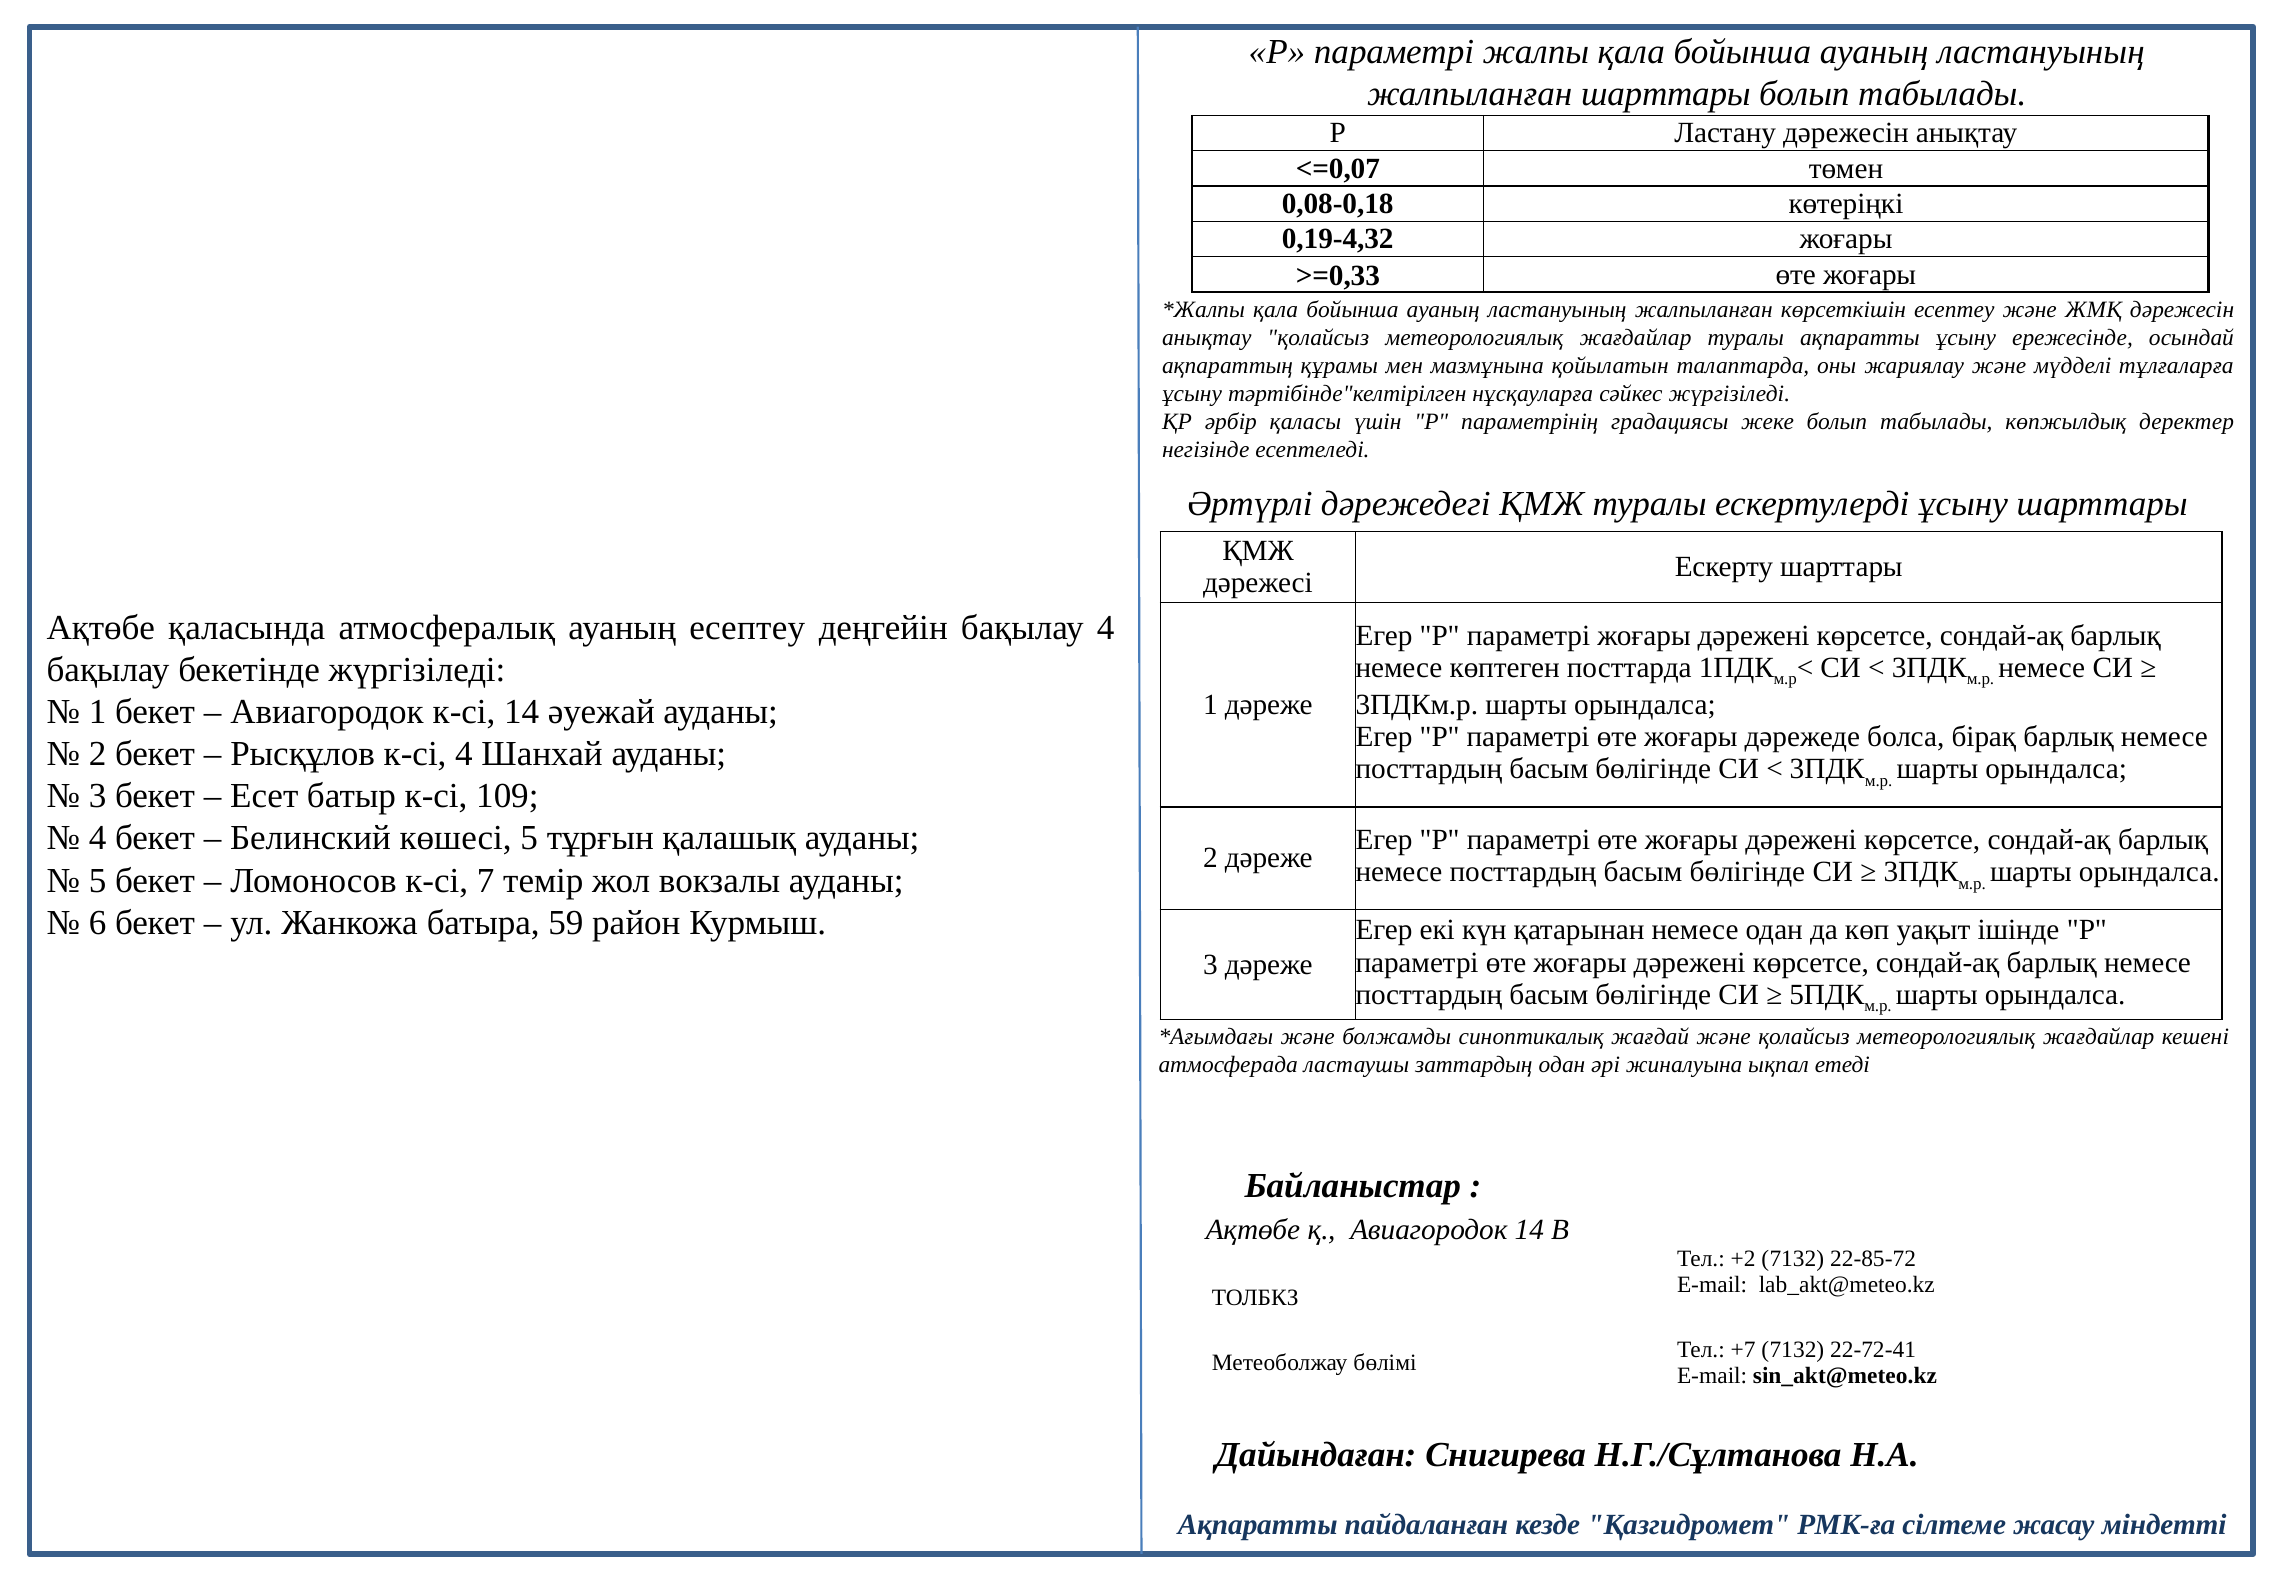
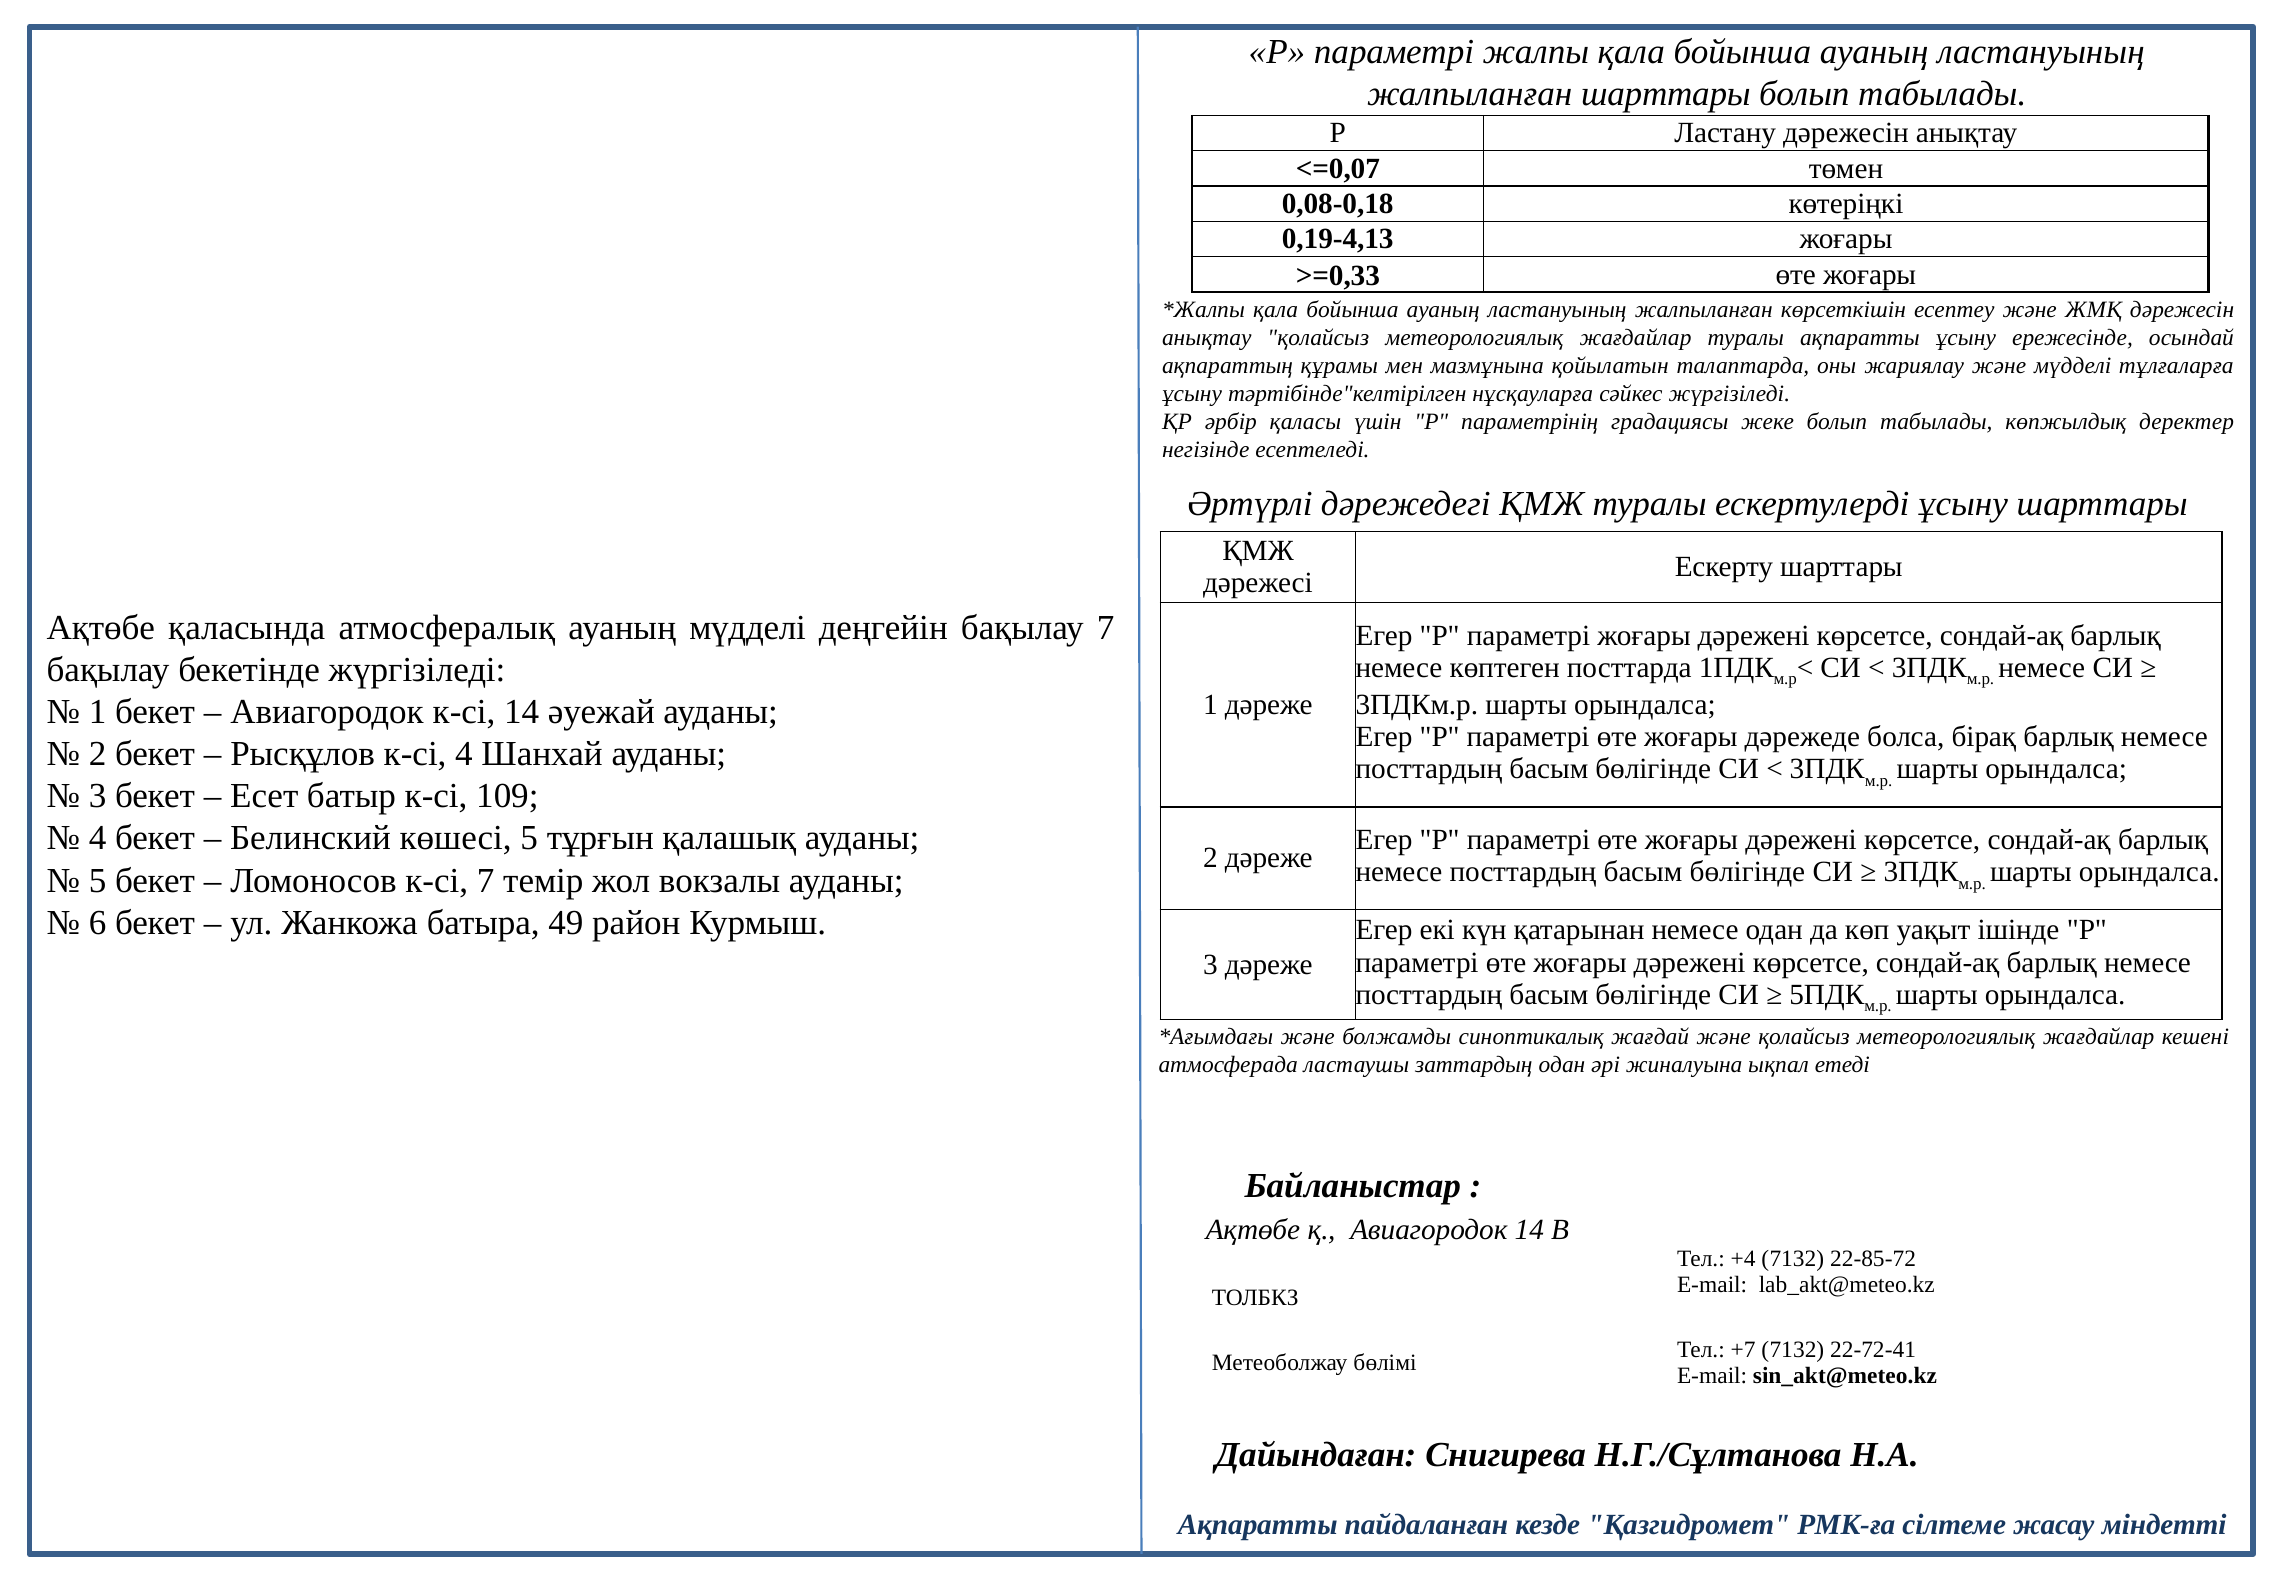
0,19-4,32: 0,19-4,32 -> 0,19-4,13
ауаның есептеу: есептеу -> мүдделі
бақылау 4: 4 -> 7
59: 59 -> 49
+2: +2 -> +4
